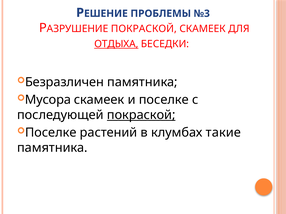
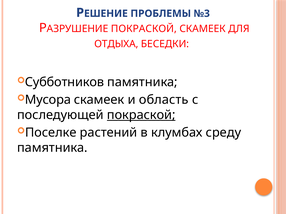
ОТДЫХА underline: present -> none
Безразличен: Безразличен -> Субботников
и поселке: поселке -> область
такие: такие -> среду
